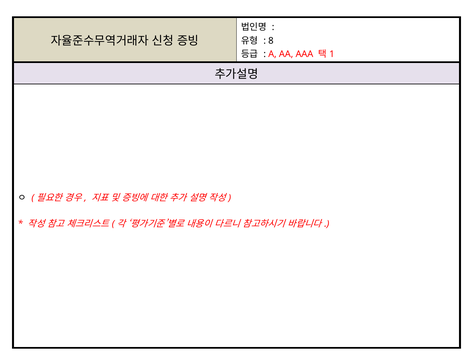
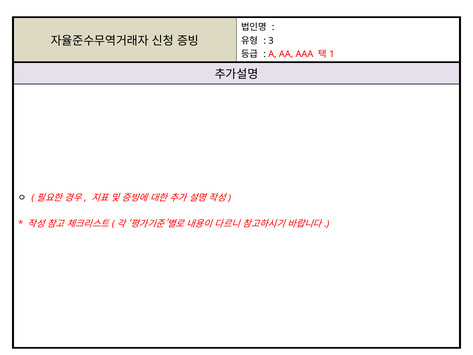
8: 8 -> 3
